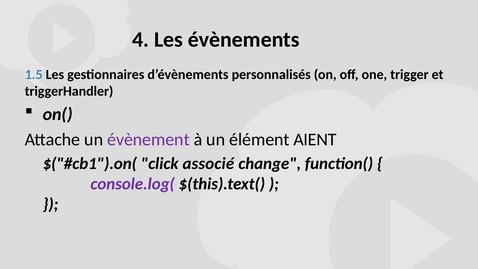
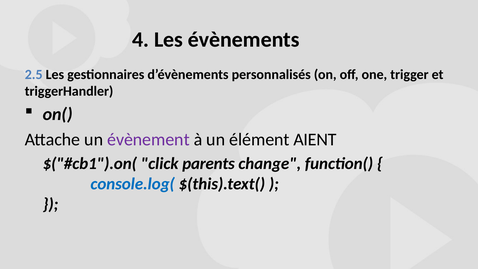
1.5: 1.5 -> 2.5
associé: associé -> parents
console.log( colour: purple -> blue
